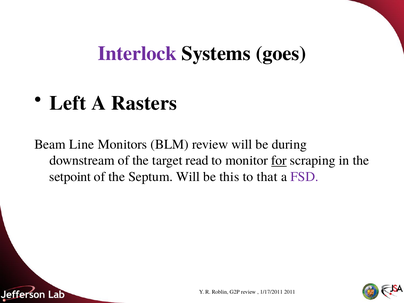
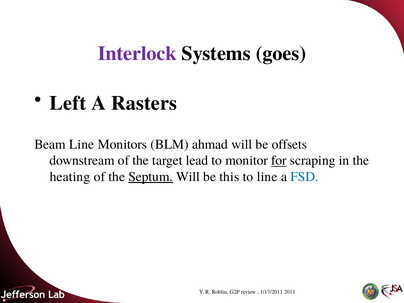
BLM review: review -> ahmad
during: during -> offsets
read: read -> lead
setpoint: setpoint -> heating
Septum underline: none -> present
to that: that -> line
FSD colour: purple -> blue
